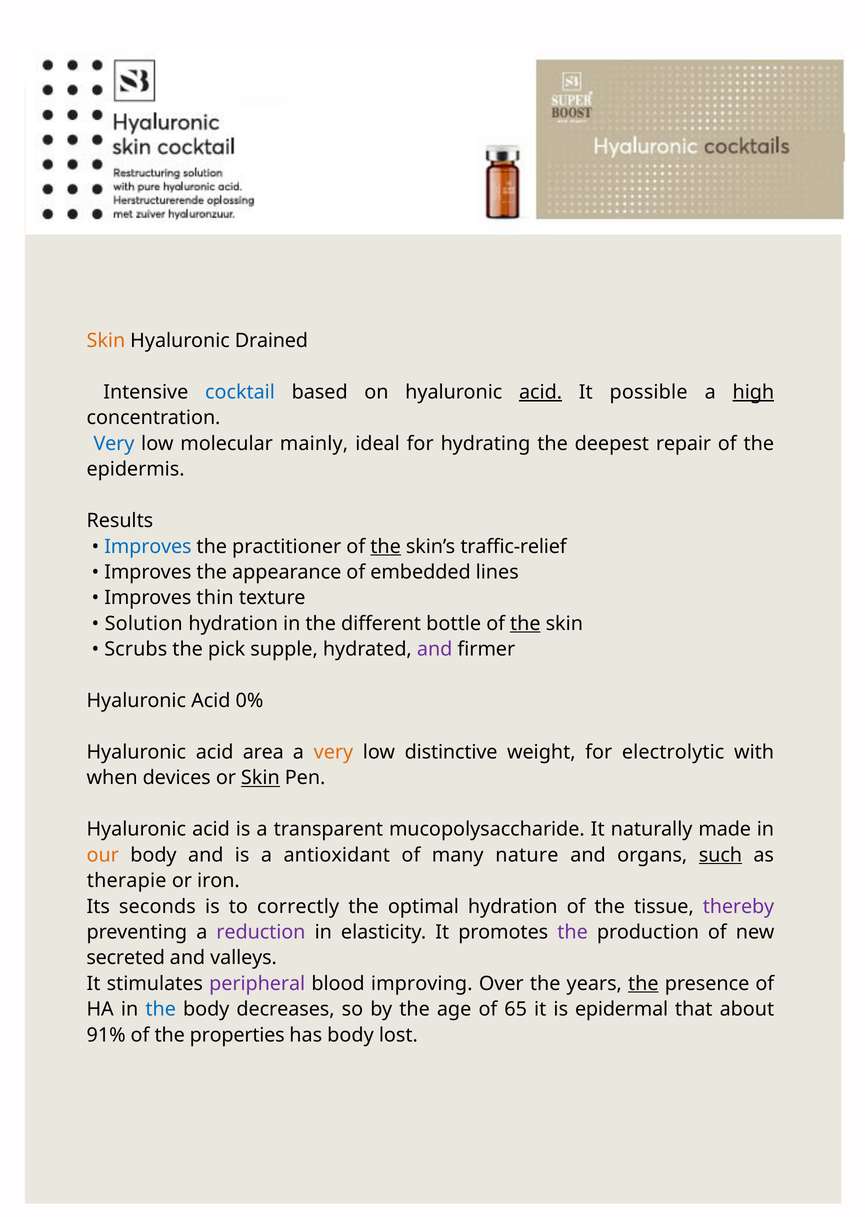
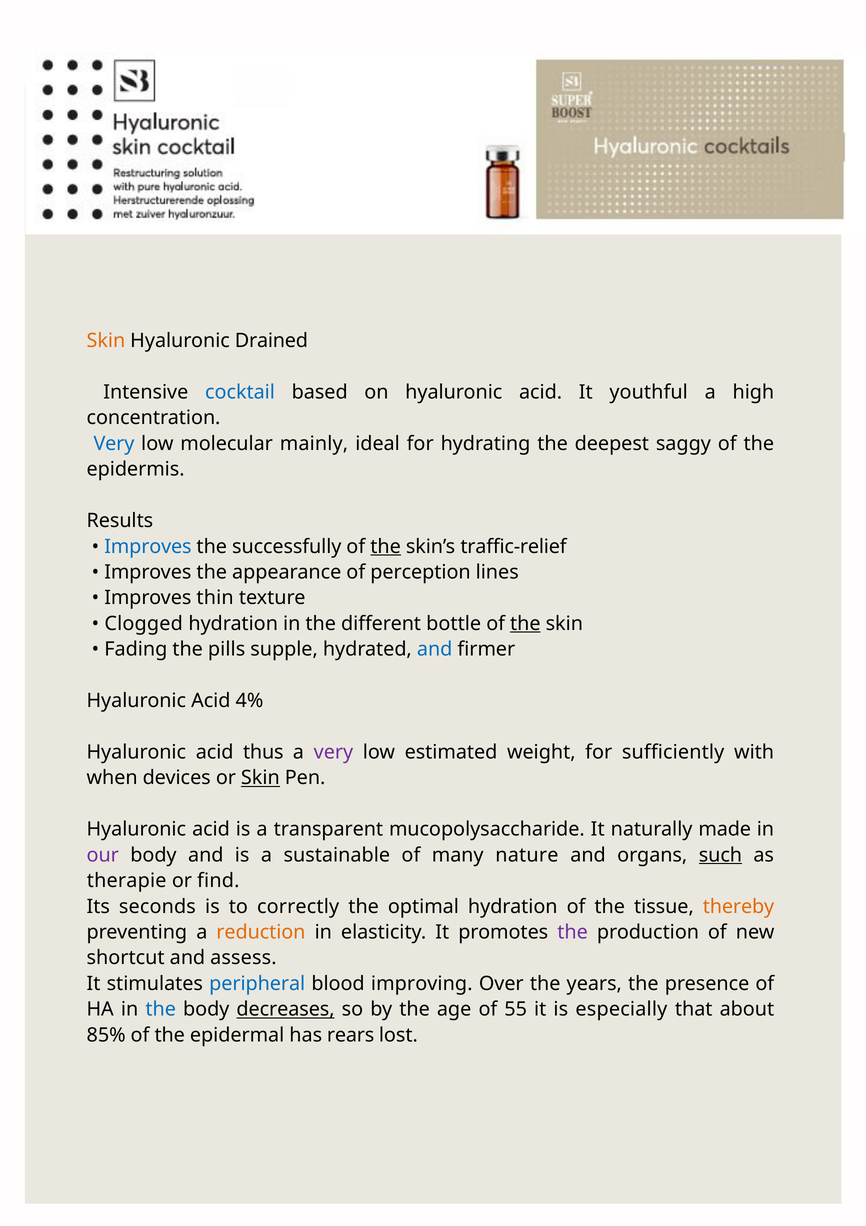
acid at (541, 392) underline: present -> none
possible: possible -> youthful
high underline: present -> none
repair: repair -> saggy
practitioner: practitioner -> successfully
embedded: embedded -> perception
Solution: Solution -> Clogged
Scrubs: Scrubs -> Fading
pick: pick -> pills
and at (435, 649) colour: purple -> blue
0%: 0% -> 4%
area: area -> thus
very at (333, 752) colour: orange -> purple
distinctive: distinctive -> estimated
electrolytic: electrolytic -> sufficiently
our colour: orange -> purple
antioxidant: antioxidant -> sustainable
iron: iron -> find
thereby colour: purple -> orange
reduction colour: purple -> orange
secreted: secreted -> shortcut
valleys: valleys -> assess
peripheral colour: purple -> blue
the at (643, 983) underline: present -> none
decreases underline: none -> present
65: 65 -> 55
epidermal: epidermal -> especially
91%: 91% -> 85%
properties: properties -> epidermal
has body: body -> rears
